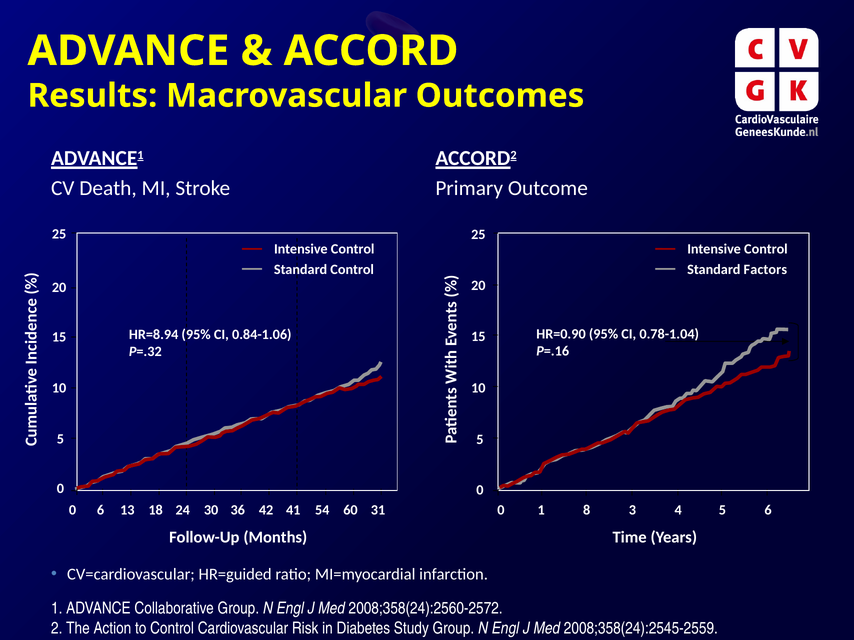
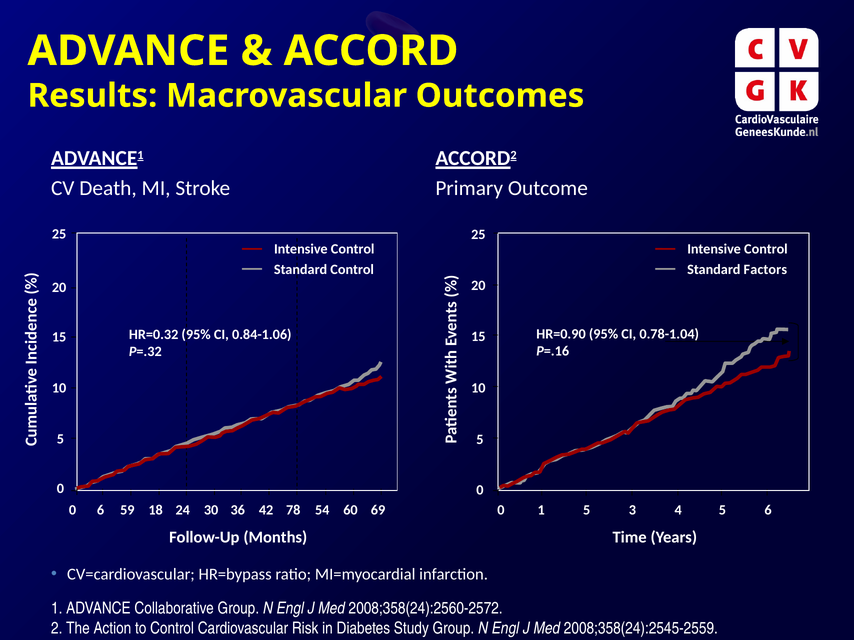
HR=8.94: HR=8.94 -> HR=0.32
13: 13 -> 59
41: 41 -> 78
31: 31 -> 69
1 8: 8 -> 5
HR=guided: HR=guided -> HR=bypass
